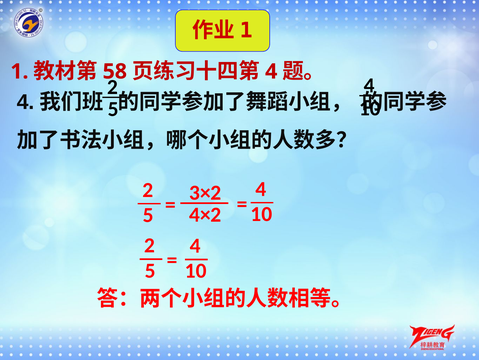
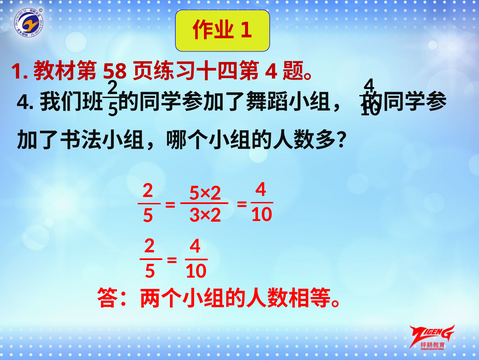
3×2: 3×2 -> 5×2
4×2: 4×2 -> 3×2
